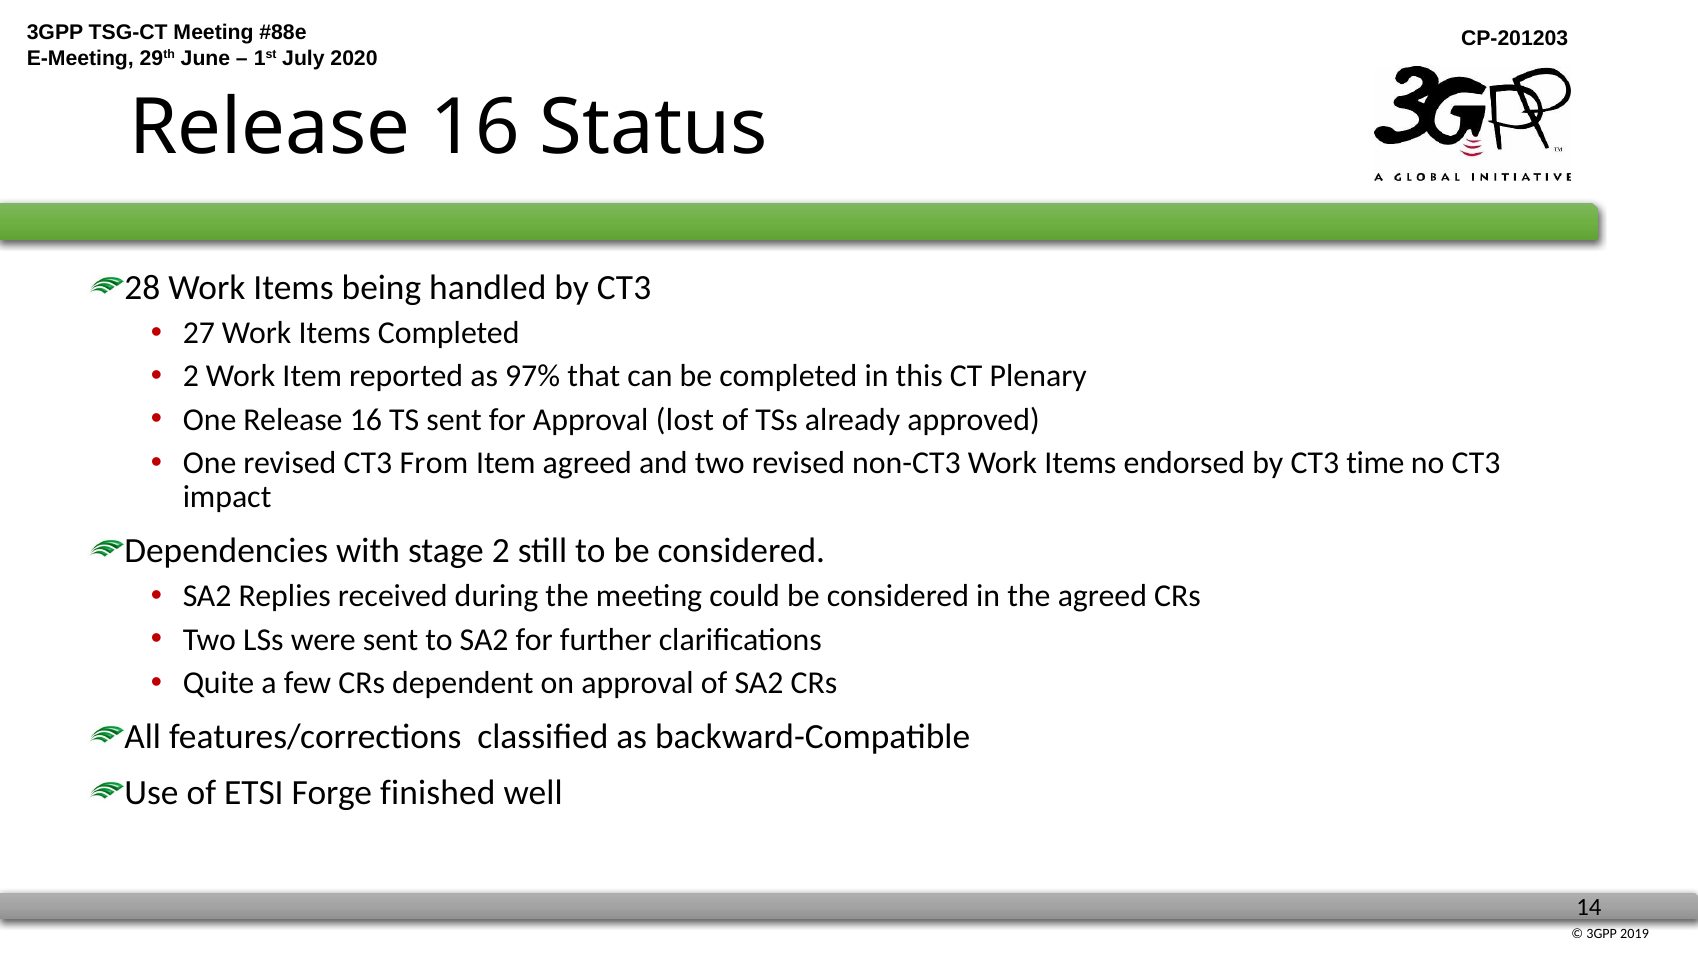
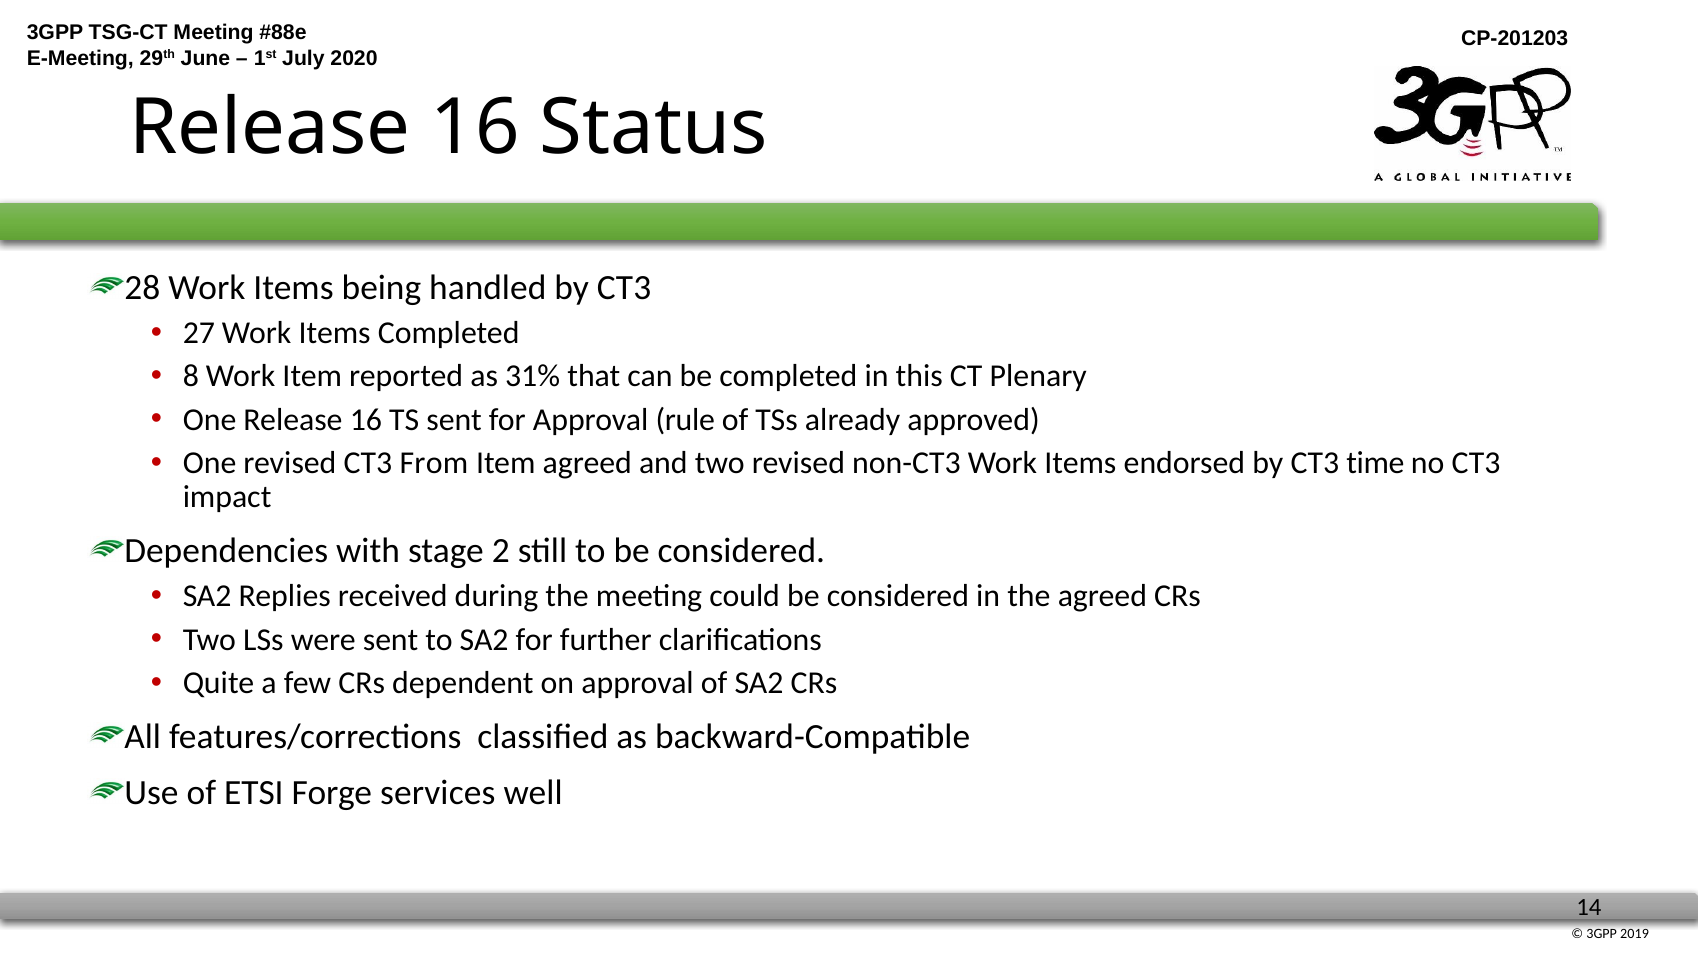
2 at (191, 377): 2 -> 8
97%: 97% -> 31%
lost: lost -> rule
finished: finished -> services
